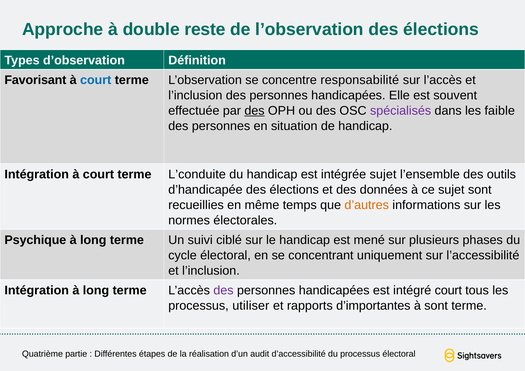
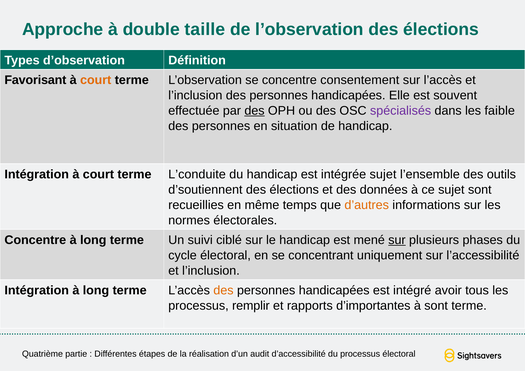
reste: reste -> taille
court at (96, 80) colour: blue -> orange
responsabilité: responsabilité -> consentement
d’handicapée: d’handicapée -> d’soutiennent
Psychique at (35, 240): Psychique -> Concentre
sur at (397, 240) underline: none -> present
des at (223, 291) colour: purple -> orange
intégré court: court -> avoir
utiliser: utiliser -> remplir
